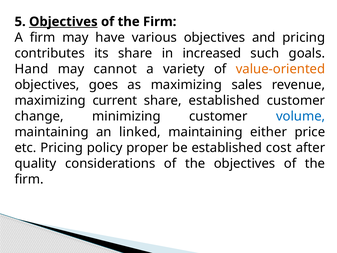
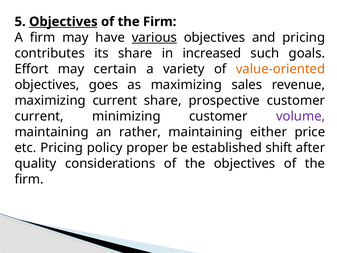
various underline: none -> present
Hand: Hand -> Effort
cannot: cannot -> certain
share established: established -> prospective
change at (39, 116): change -> current
volume colour: blue -> purple
linked: linked -> rather
cost: cost -> shift
